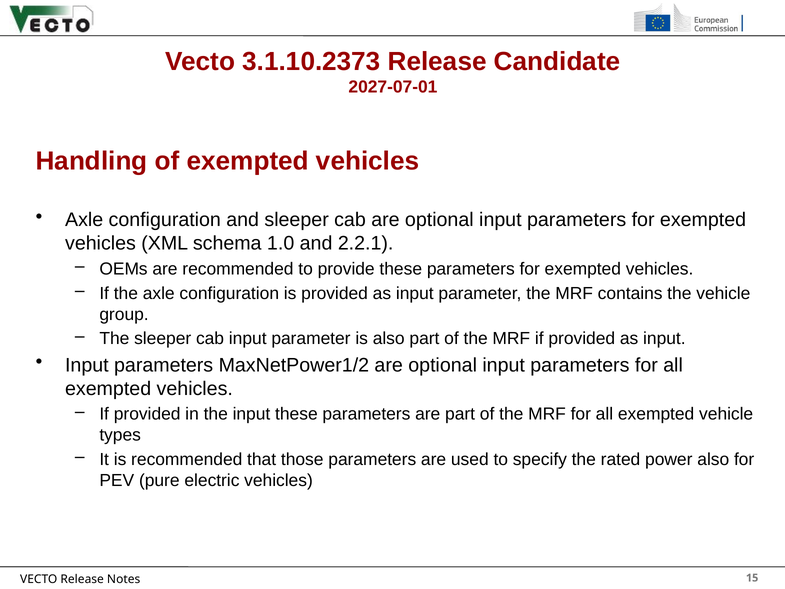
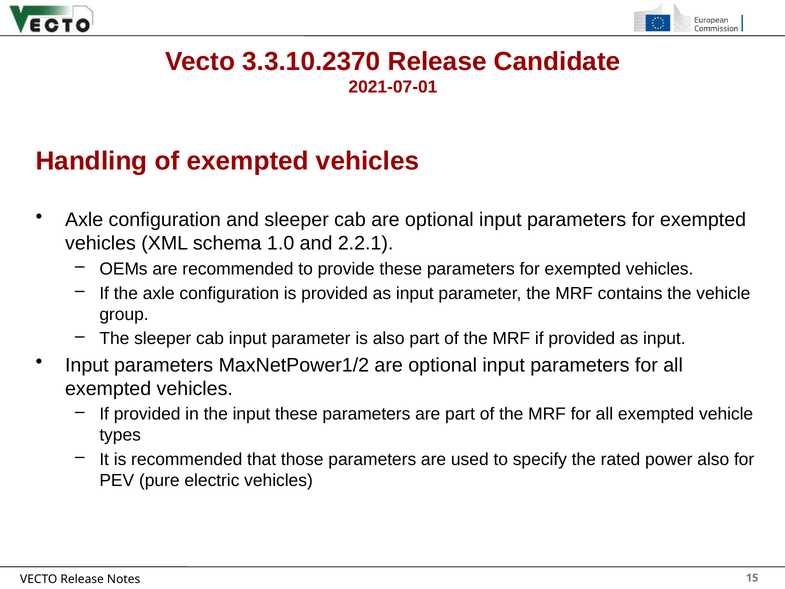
3.1.10.2373: 3.1.10.2373 -> 3.3.10.2370
2027-07-01: 2027-07-01 -> 2021-07-01
